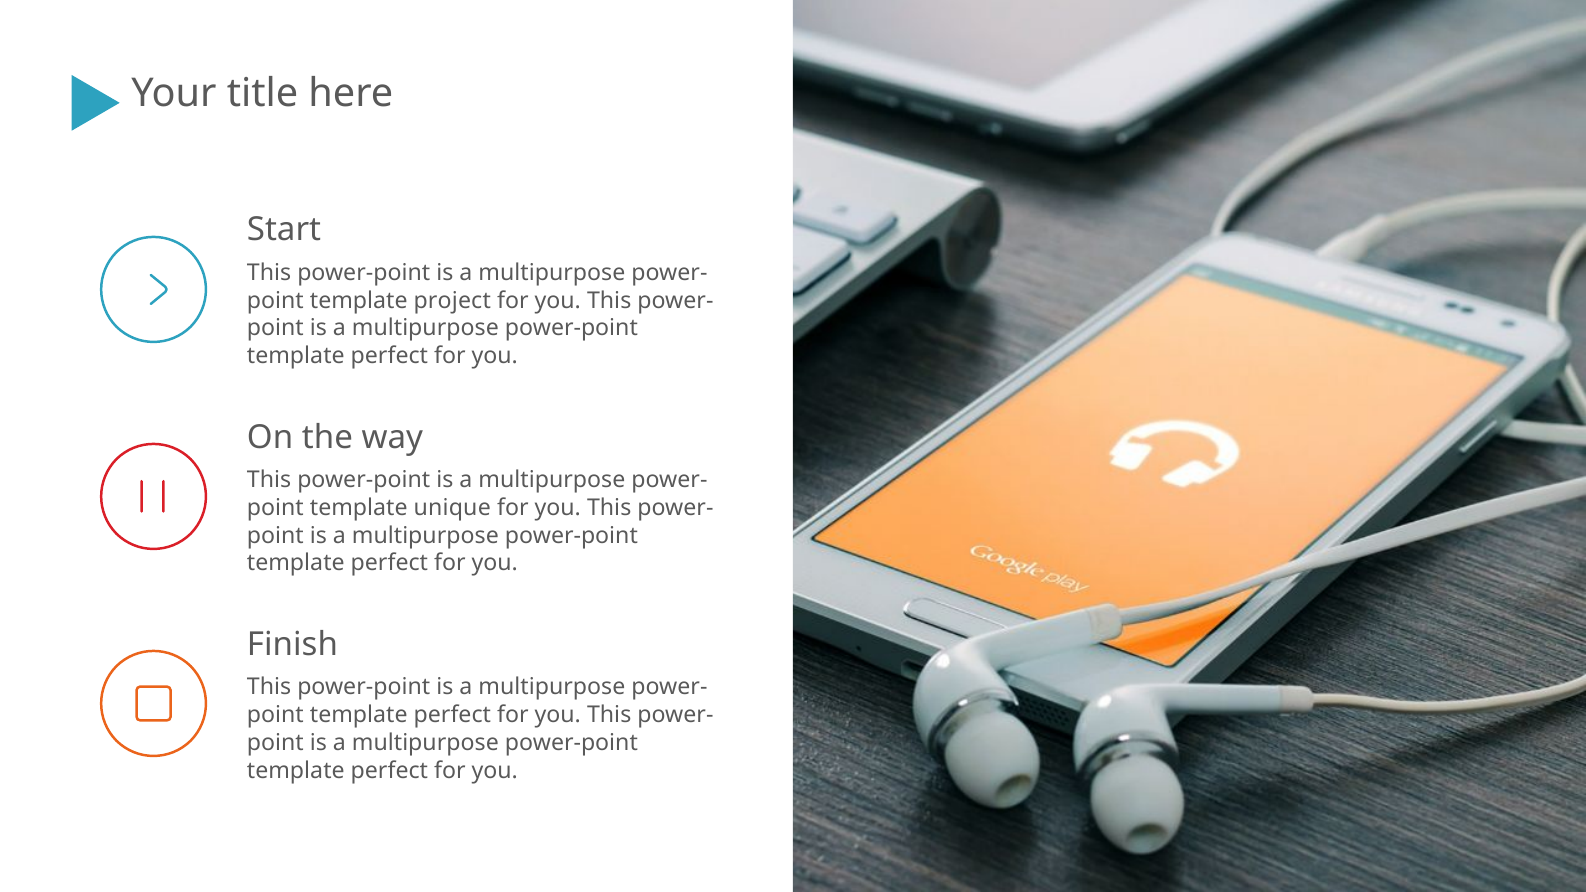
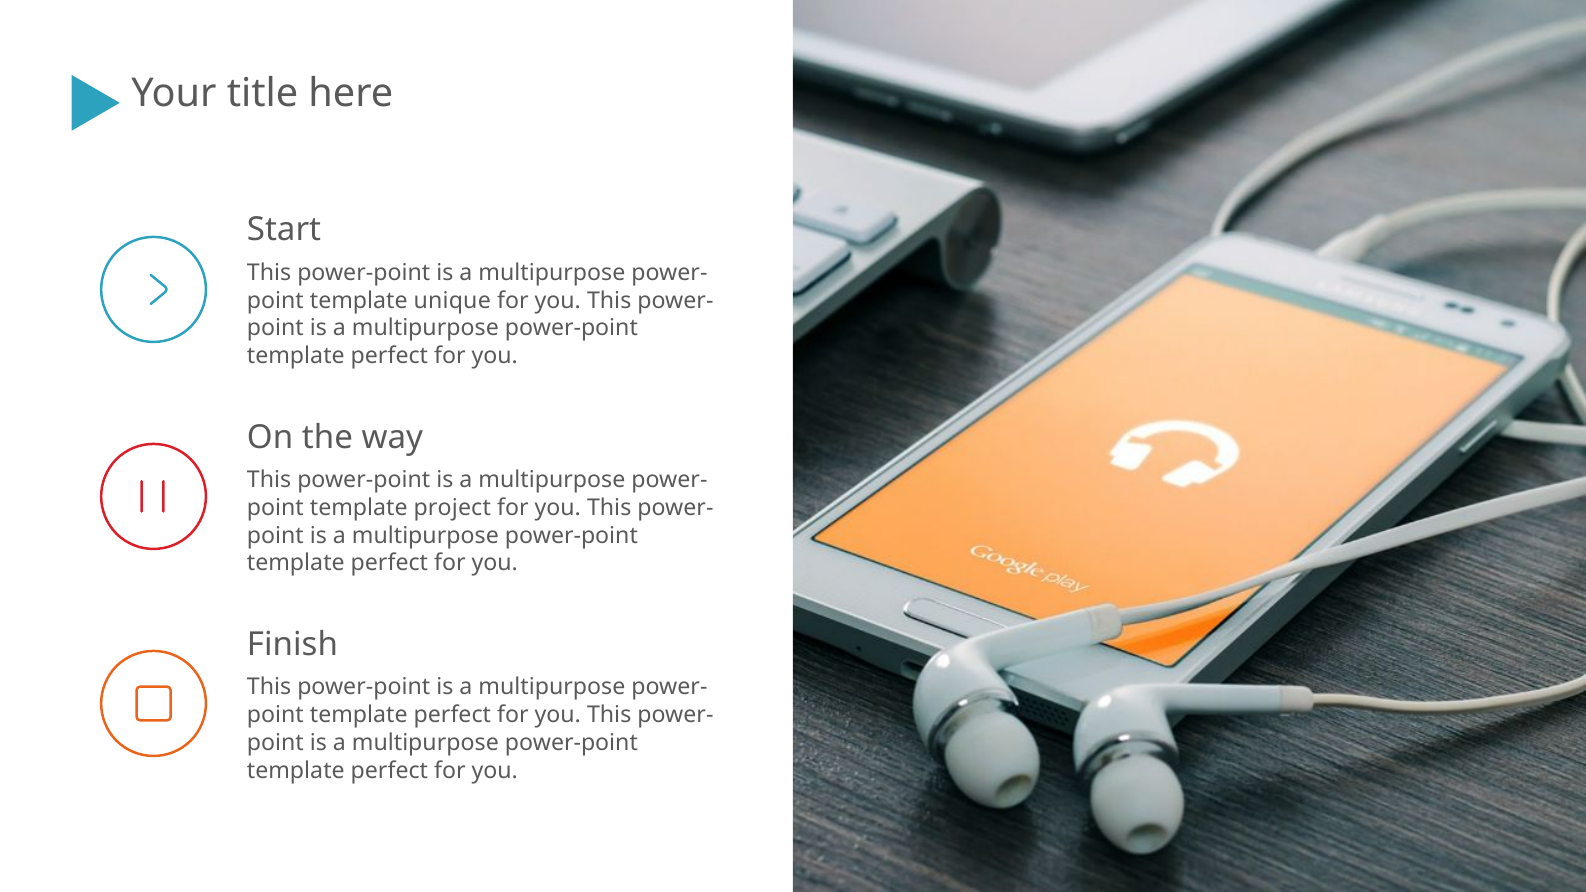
project: project -> unique
unique: unique -> project
